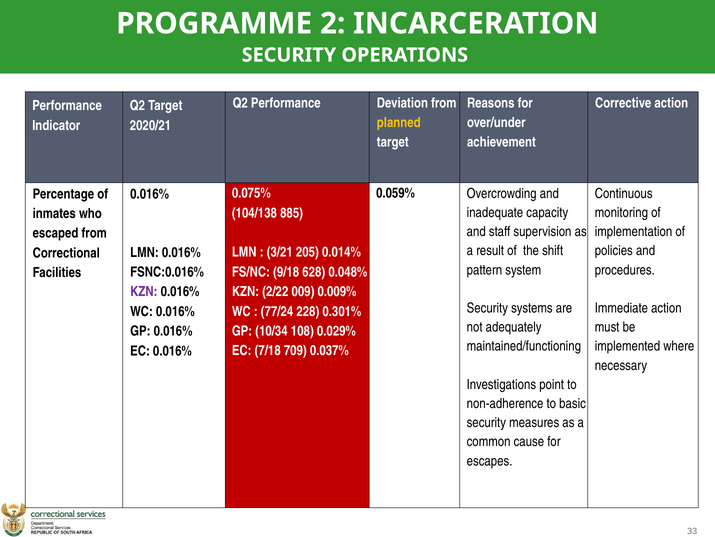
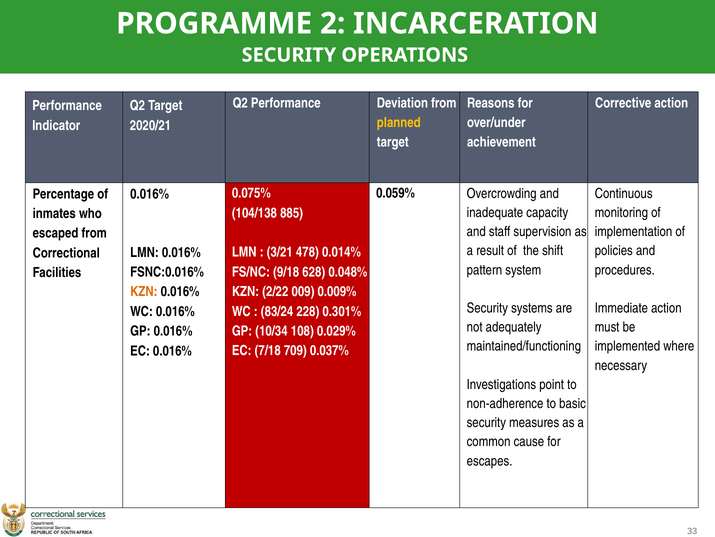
205: 205 -> 478
KZN at (144, 291) colour: purple -> orange
77/24: 77/24 -> 83/24
